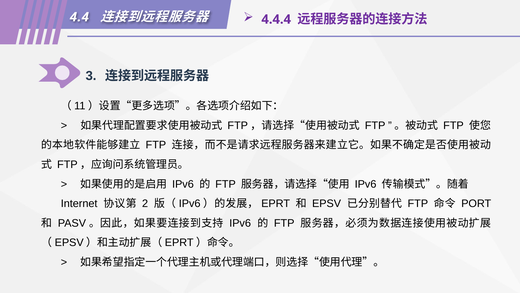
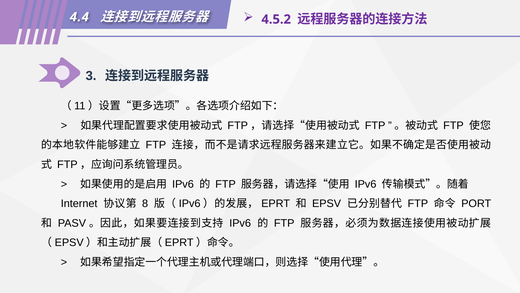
4.4.4: 4.4.4 -> 4.5.2
2: 2 -> 8
